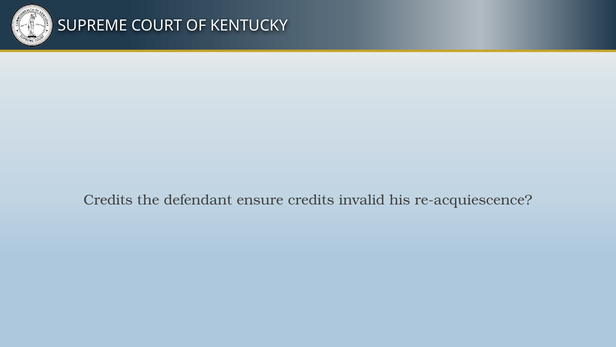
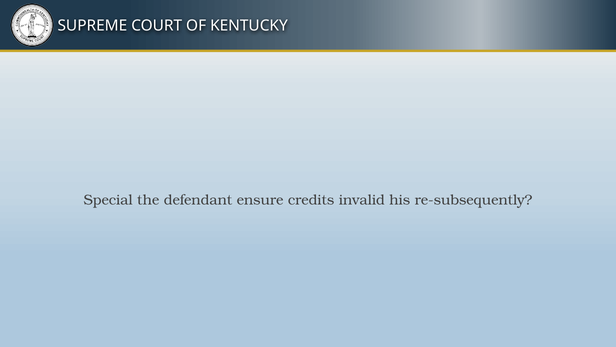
Credits at (108, 200): Credits -> Special
re-acquiescence: re-acquiescence -> re-subsequently
